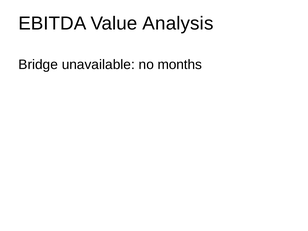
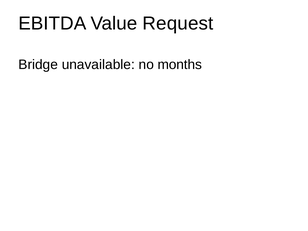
Analysis: Analysis -> Request
